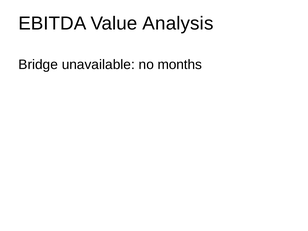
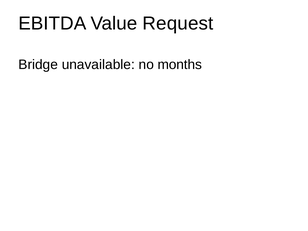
Analysis: Analysis -> Request
